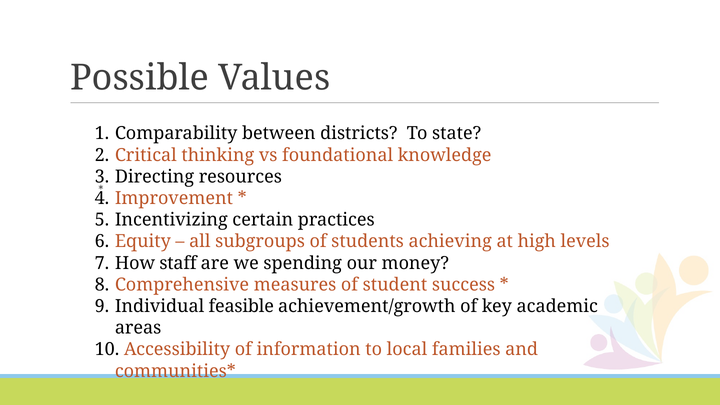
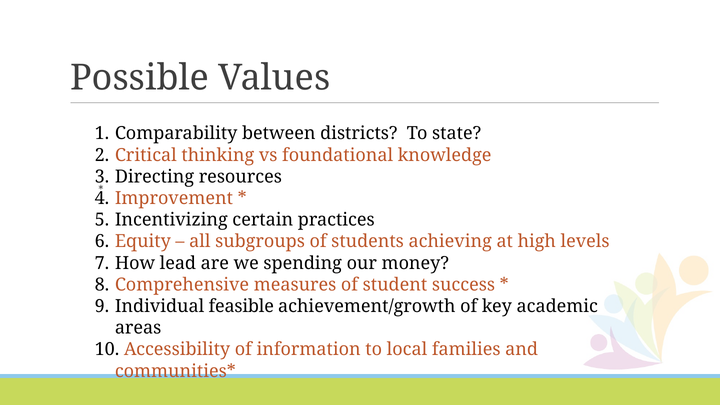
staff: staff -> lead
